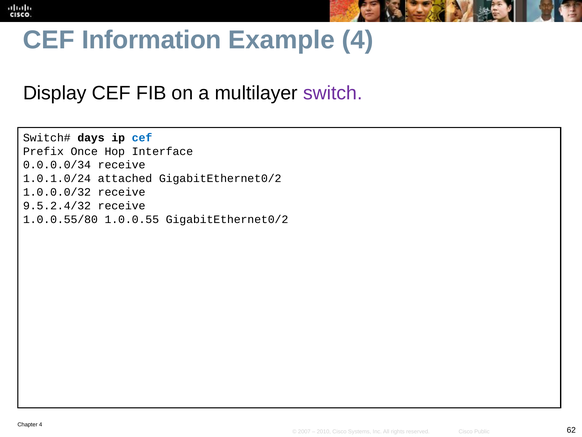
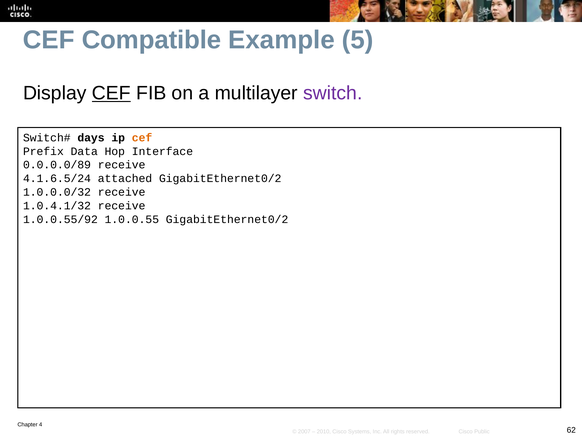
Information: Information -> Compatible
Example 4: 4 -> 5
CEF at (111, 93) underline: none -> present
cef at (142, 138) colour: blue -> orange
Once: Once -> Data
0.0.0.0/34: 0.0.0.0/34 -> 0.0.0.0/89
1.0.1.0/24: 1.0.1.0/24 -> 4.1.6.5/24
9.5.2.4/32: 9.5.2.4/32 -> 1.0.4.1/32
1.0.0.55/80: 1.0.0.55/80 -> 1.0.0.55/92
